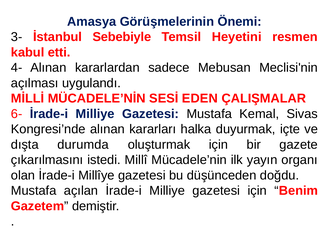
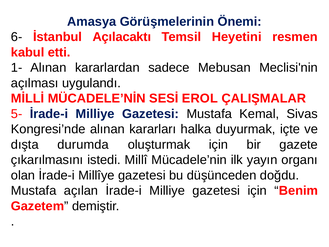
3-: 3- -> 6-
Sebebiyle: Sebebiyle -> Açılacaktı
4-: 4- -> 1-
EDEN: EDEN -> EROL
6-: 6- -> 5-
